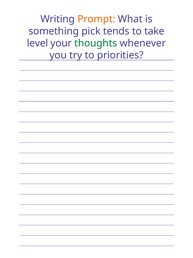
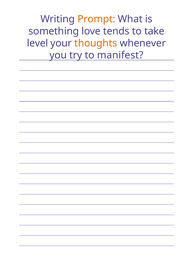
pick: pick -> love
thoughts colour: green -> orange
priorities: priorities -> manifest
